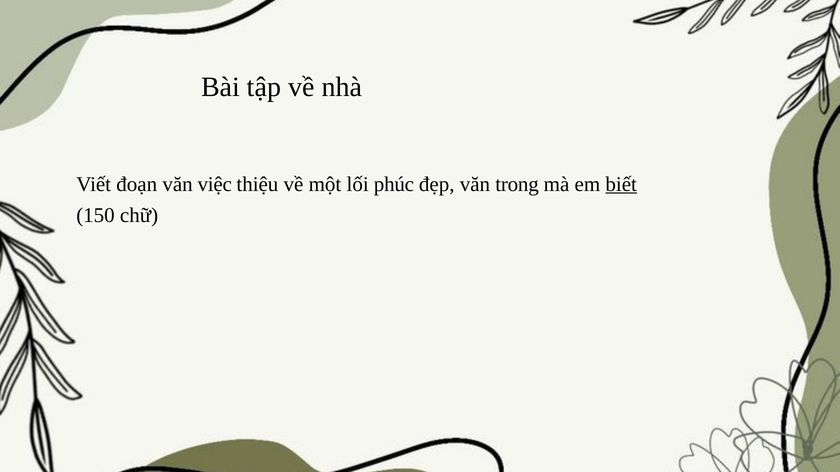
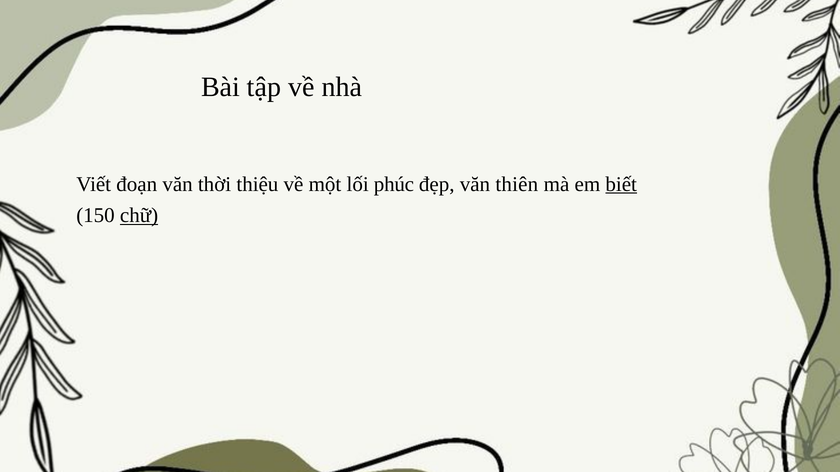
việc: việc -> thời
trong: trong -> thiên
chữ underline: none -> present
